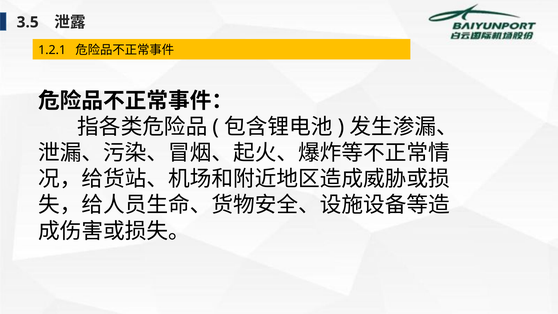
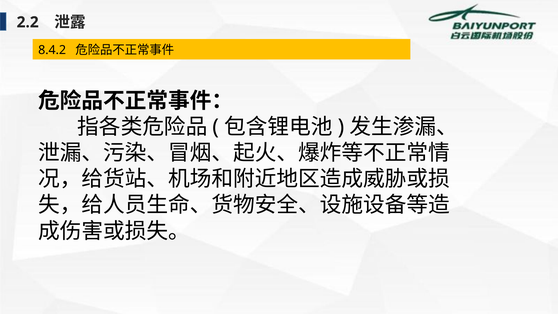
3.5: 3.5 -> 2.2
1.2.1: 1.2.1 -> 8.4.2
